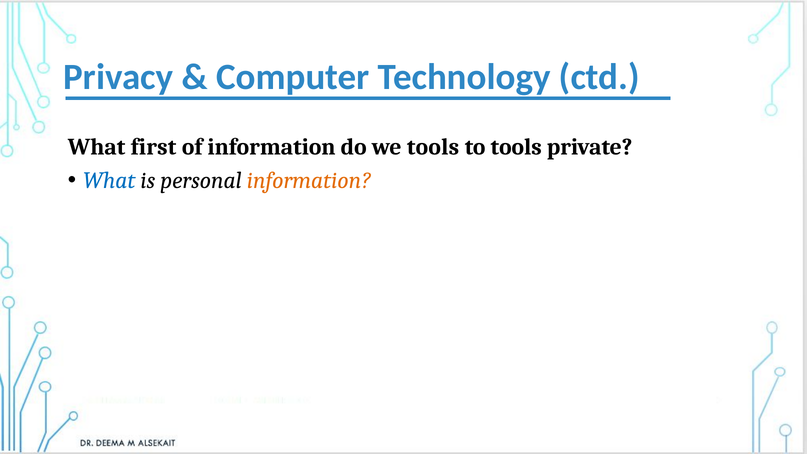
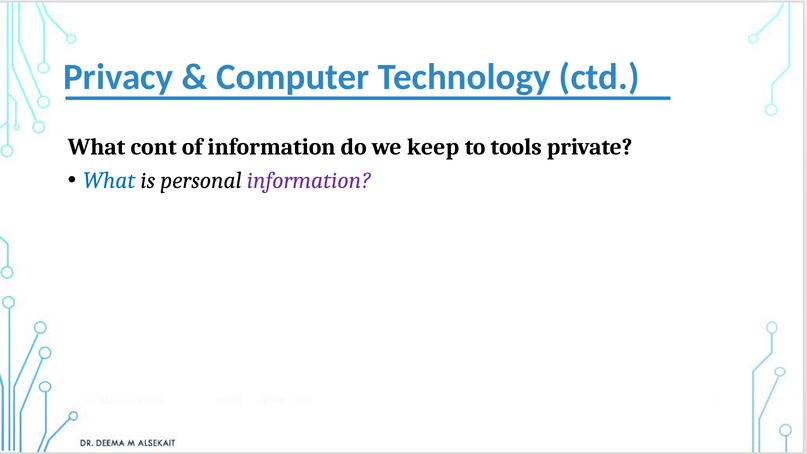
first: first -> cont
we tools: tools -> keep
information at (309, 180) colour: orange -> purple
